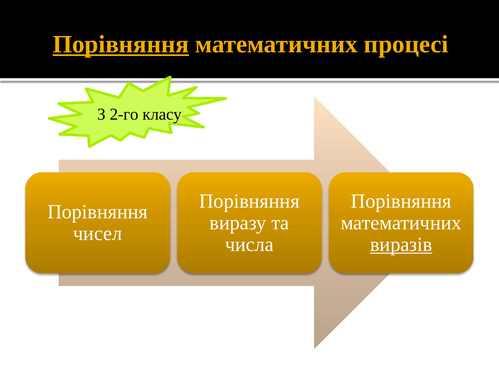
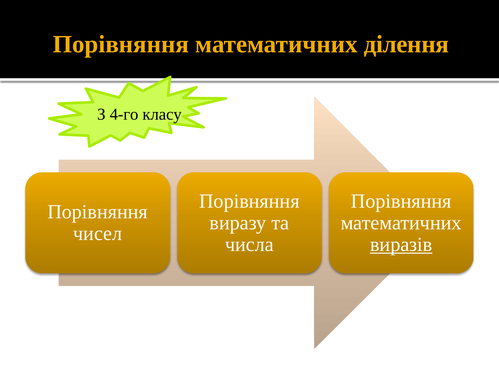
Порівняння at (121, 44) underline: present -> none
процесі: процесі -> ділення
2-го: 2-го -> 4-го
